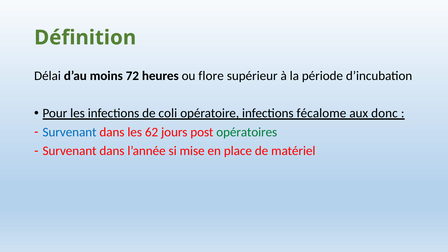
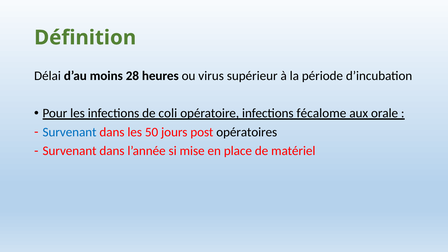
72: 72 -> 28
flore: flore -> virus
donc: donc -> orale
62: 62 -> 50
opératoires colour: green -> black
